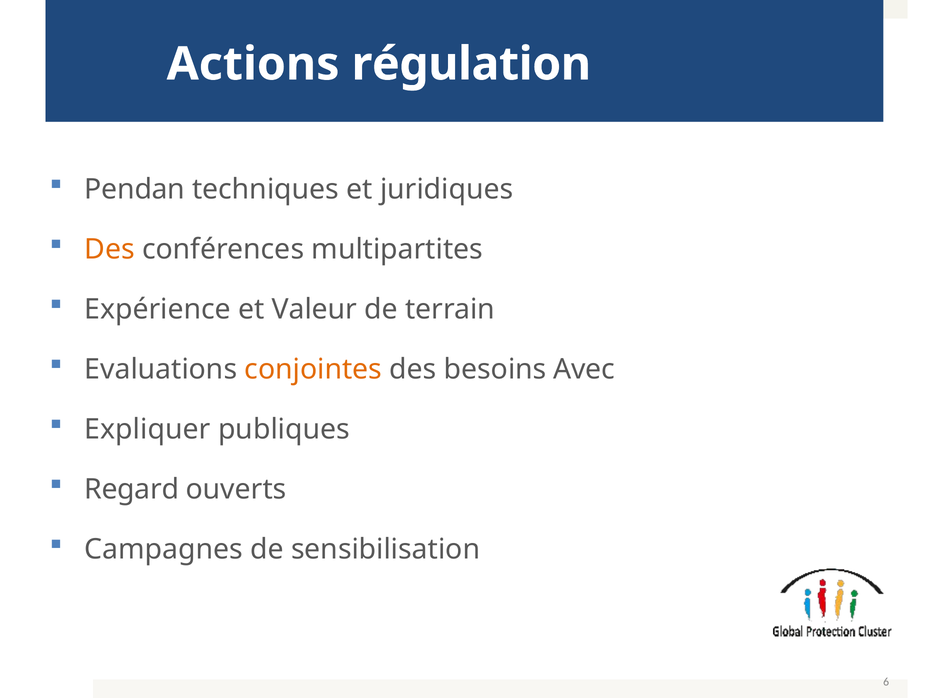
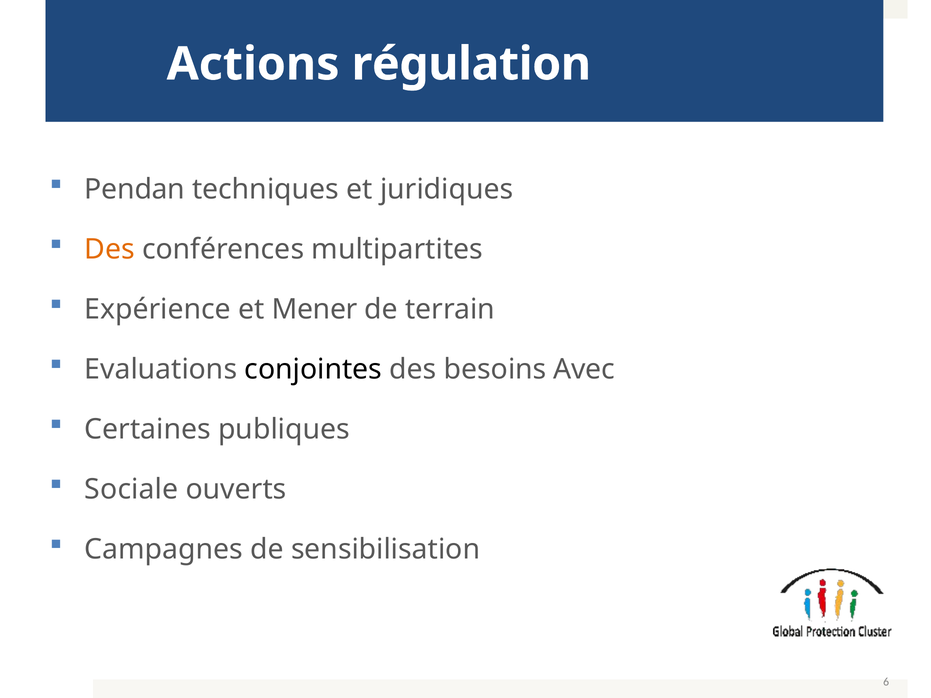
Valeur: Valeur -> Mener
conjointes colour: orange -> black
Expliquer: Expliquer -> Certaines
Regard: Regard -> Sociale
